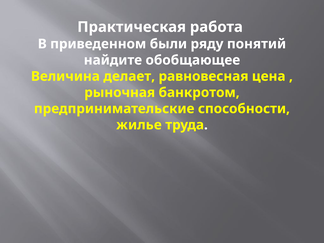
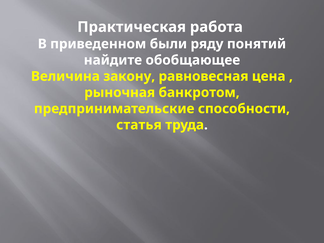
делает: делает -> закону
жилье: жилье -> статья
